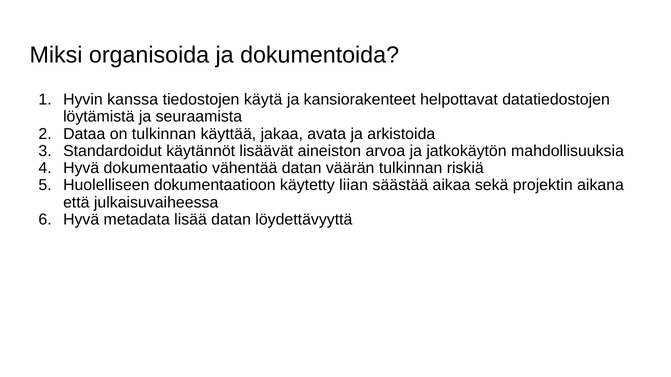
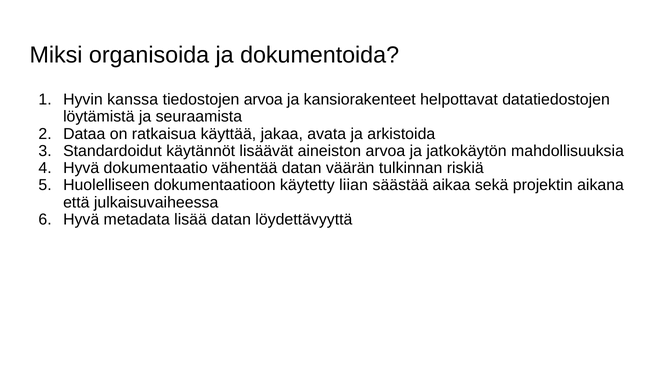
tiedostojen käytä: käytä -> arvoa
on tulkinnan: tulkinnan -> ratkaisua
